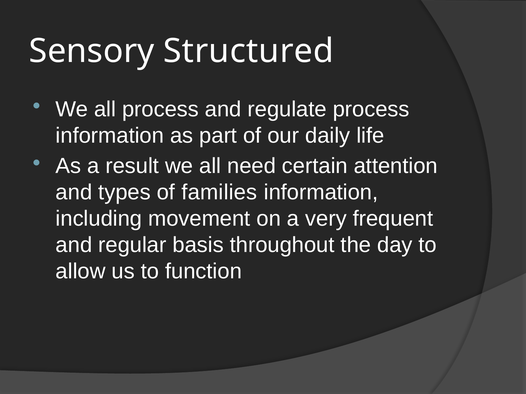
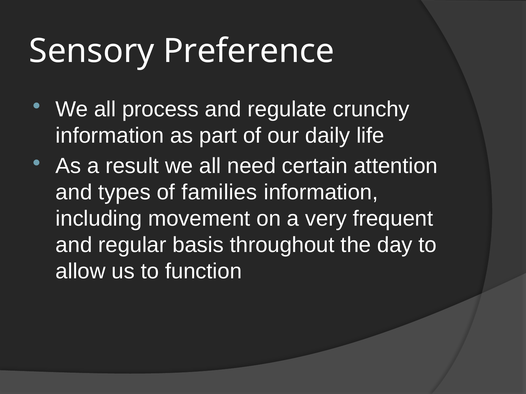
Structured: Structured -> Preference
regulate process: process -> crunchy
